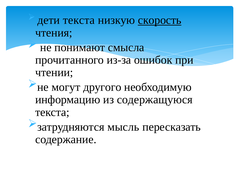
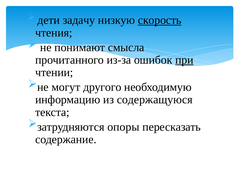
дети текста: текста -> задачу
при underline: none -> present
мысль: мысль -> опоры
